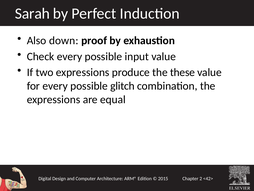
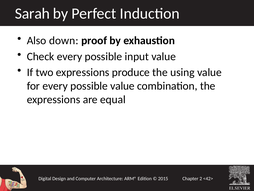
these: these -> using
possible glitch: glitch -> value
